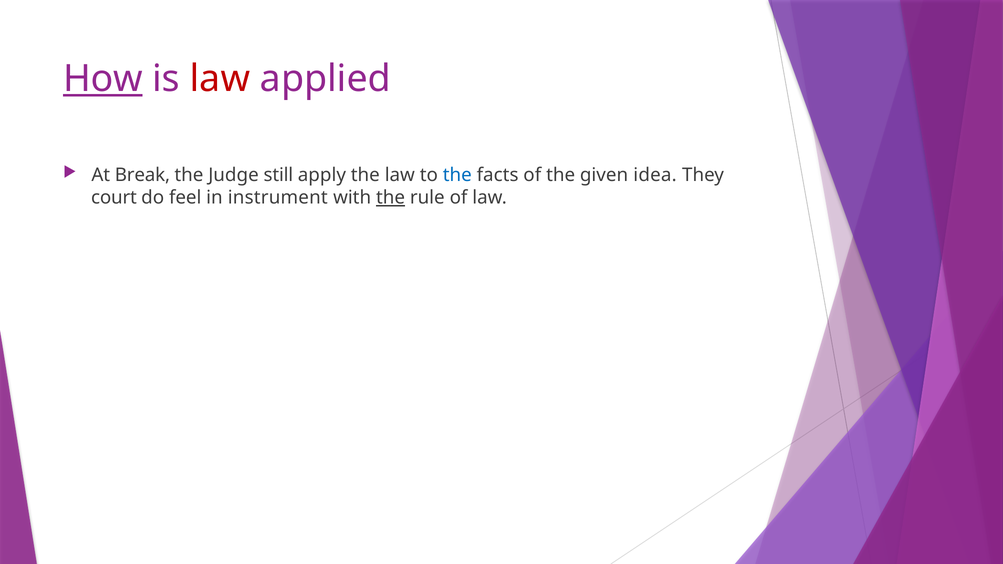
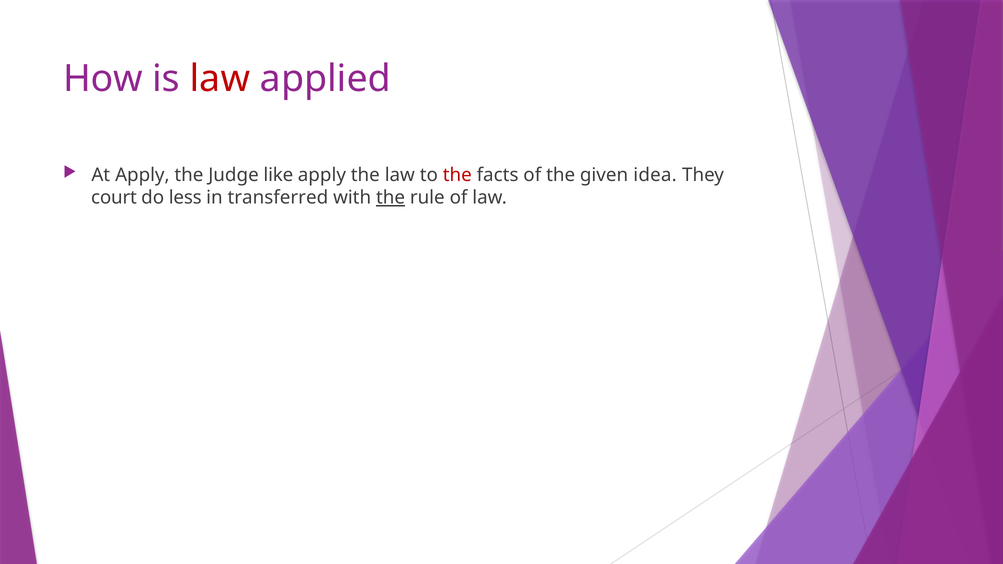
How underline: present -> none
At Break: Break -> Apply
still: still -> like
the at (457, 175) colour: blue -> red
feel: feel -> less
instrument: instrument -> transferred
